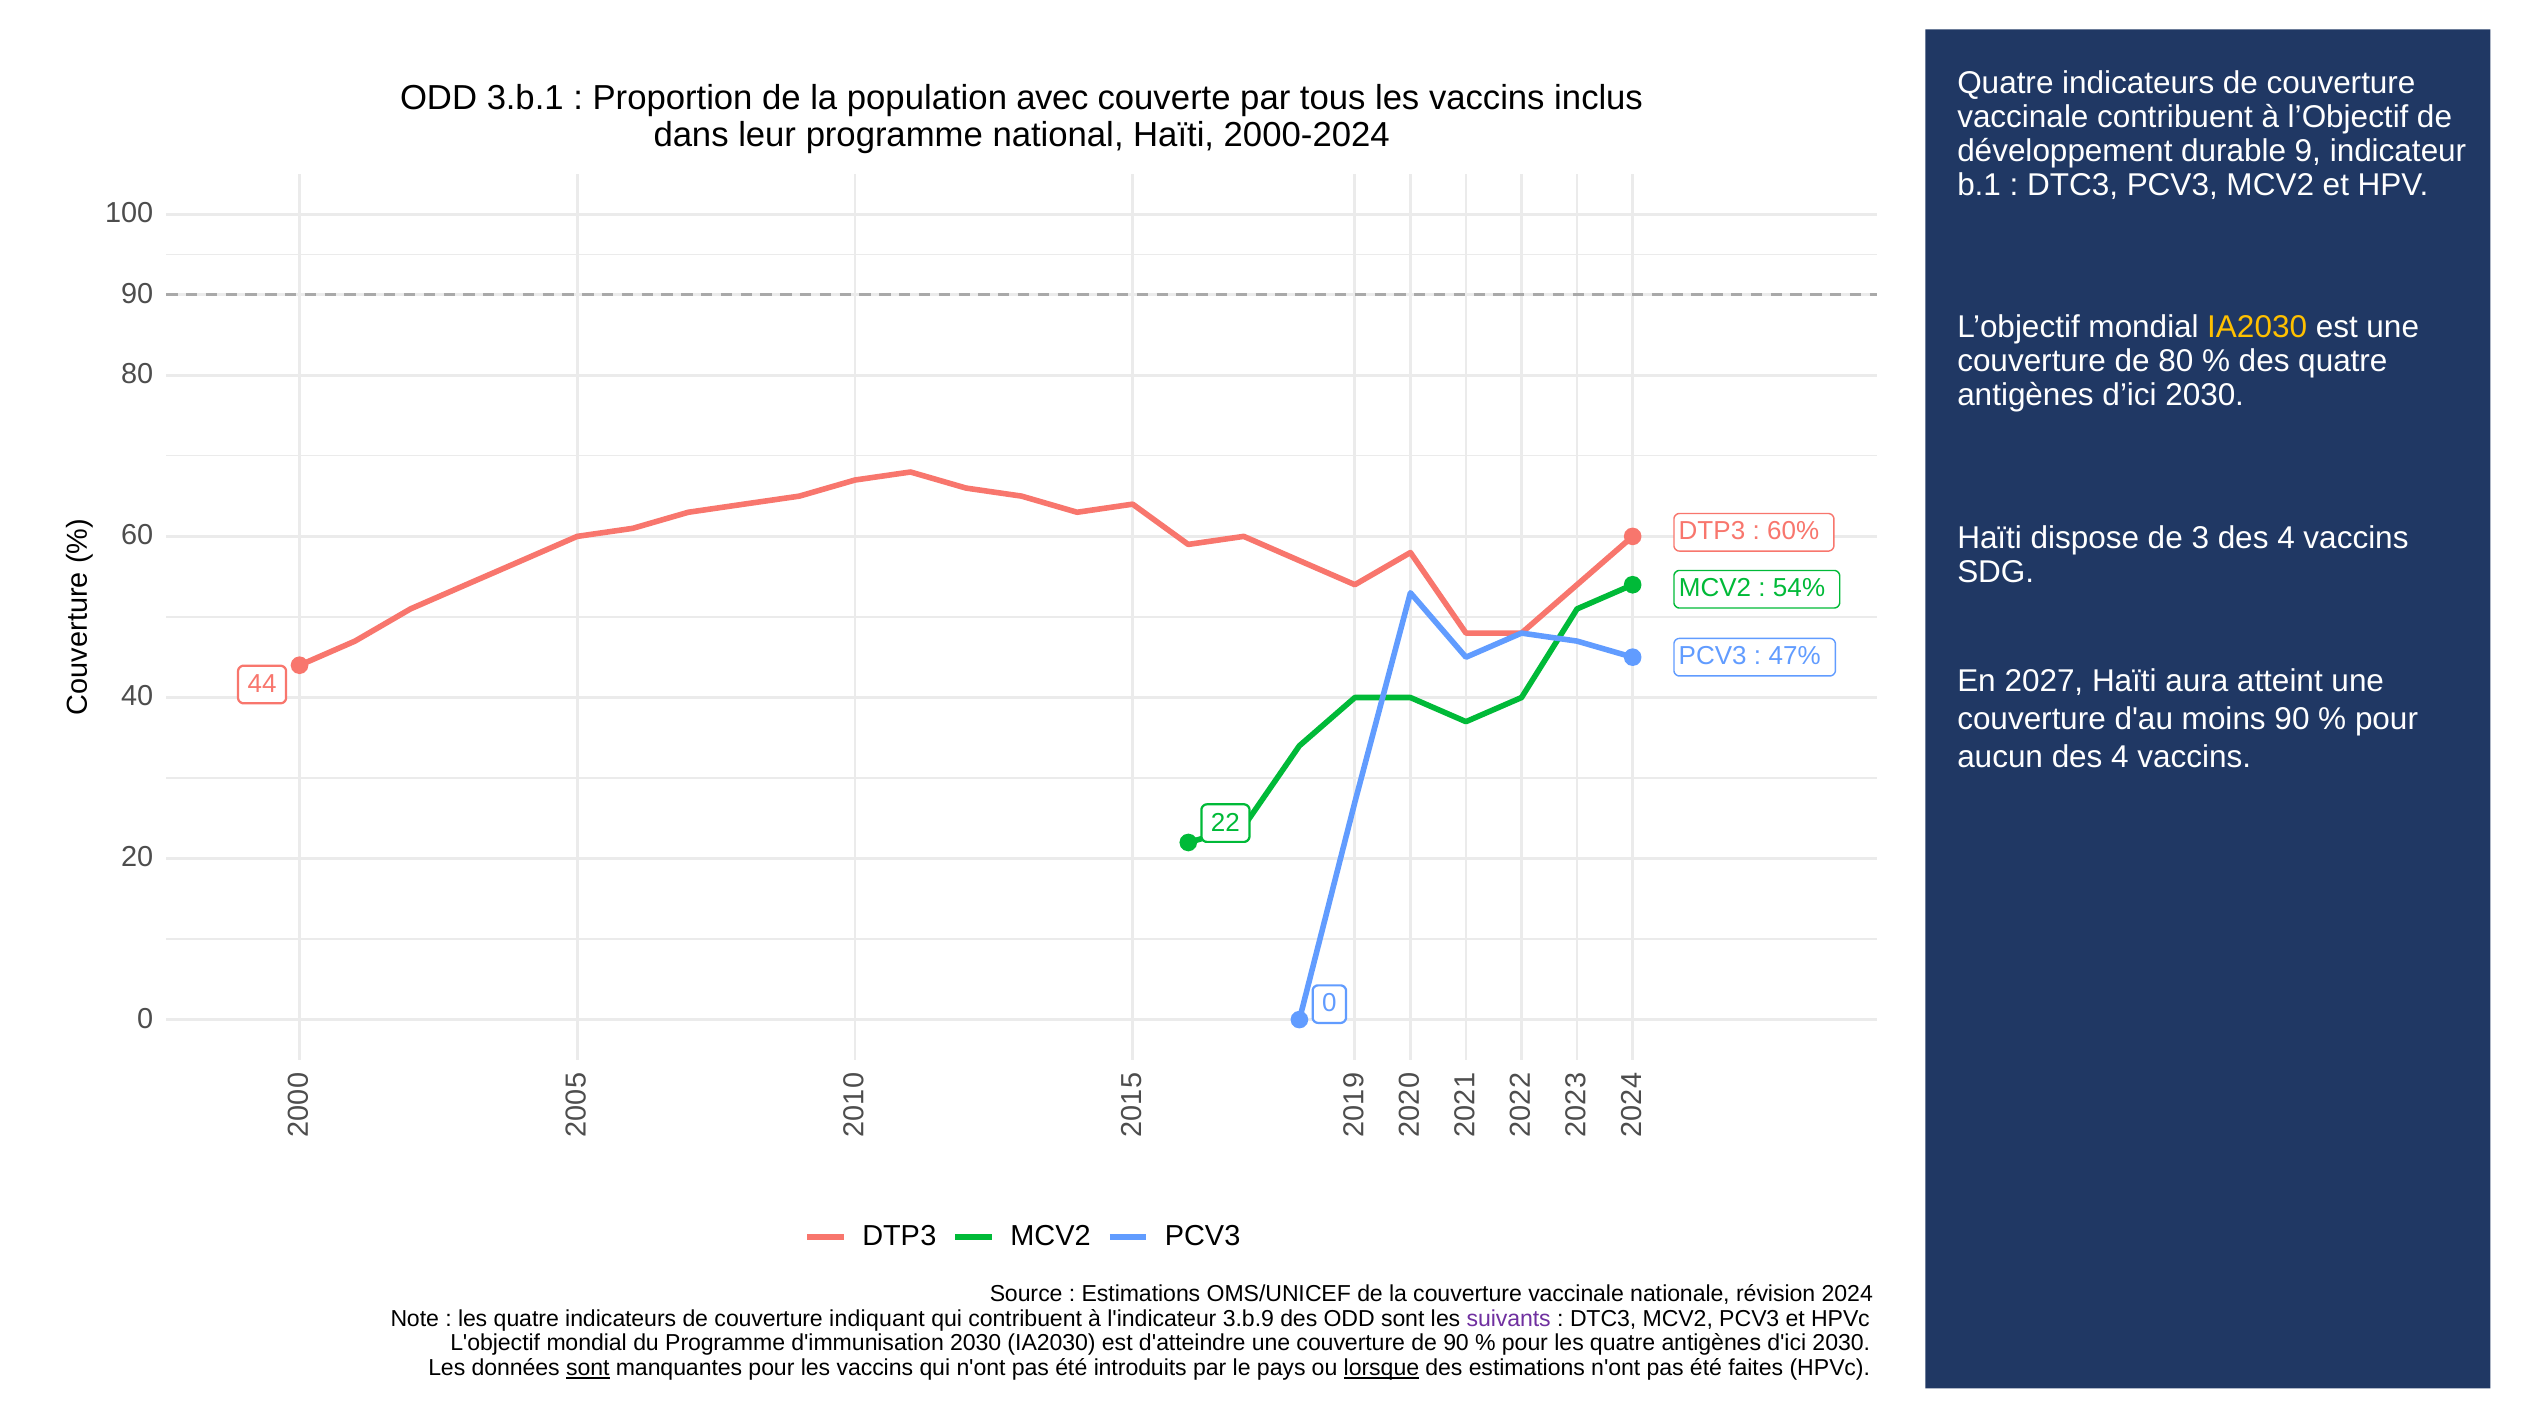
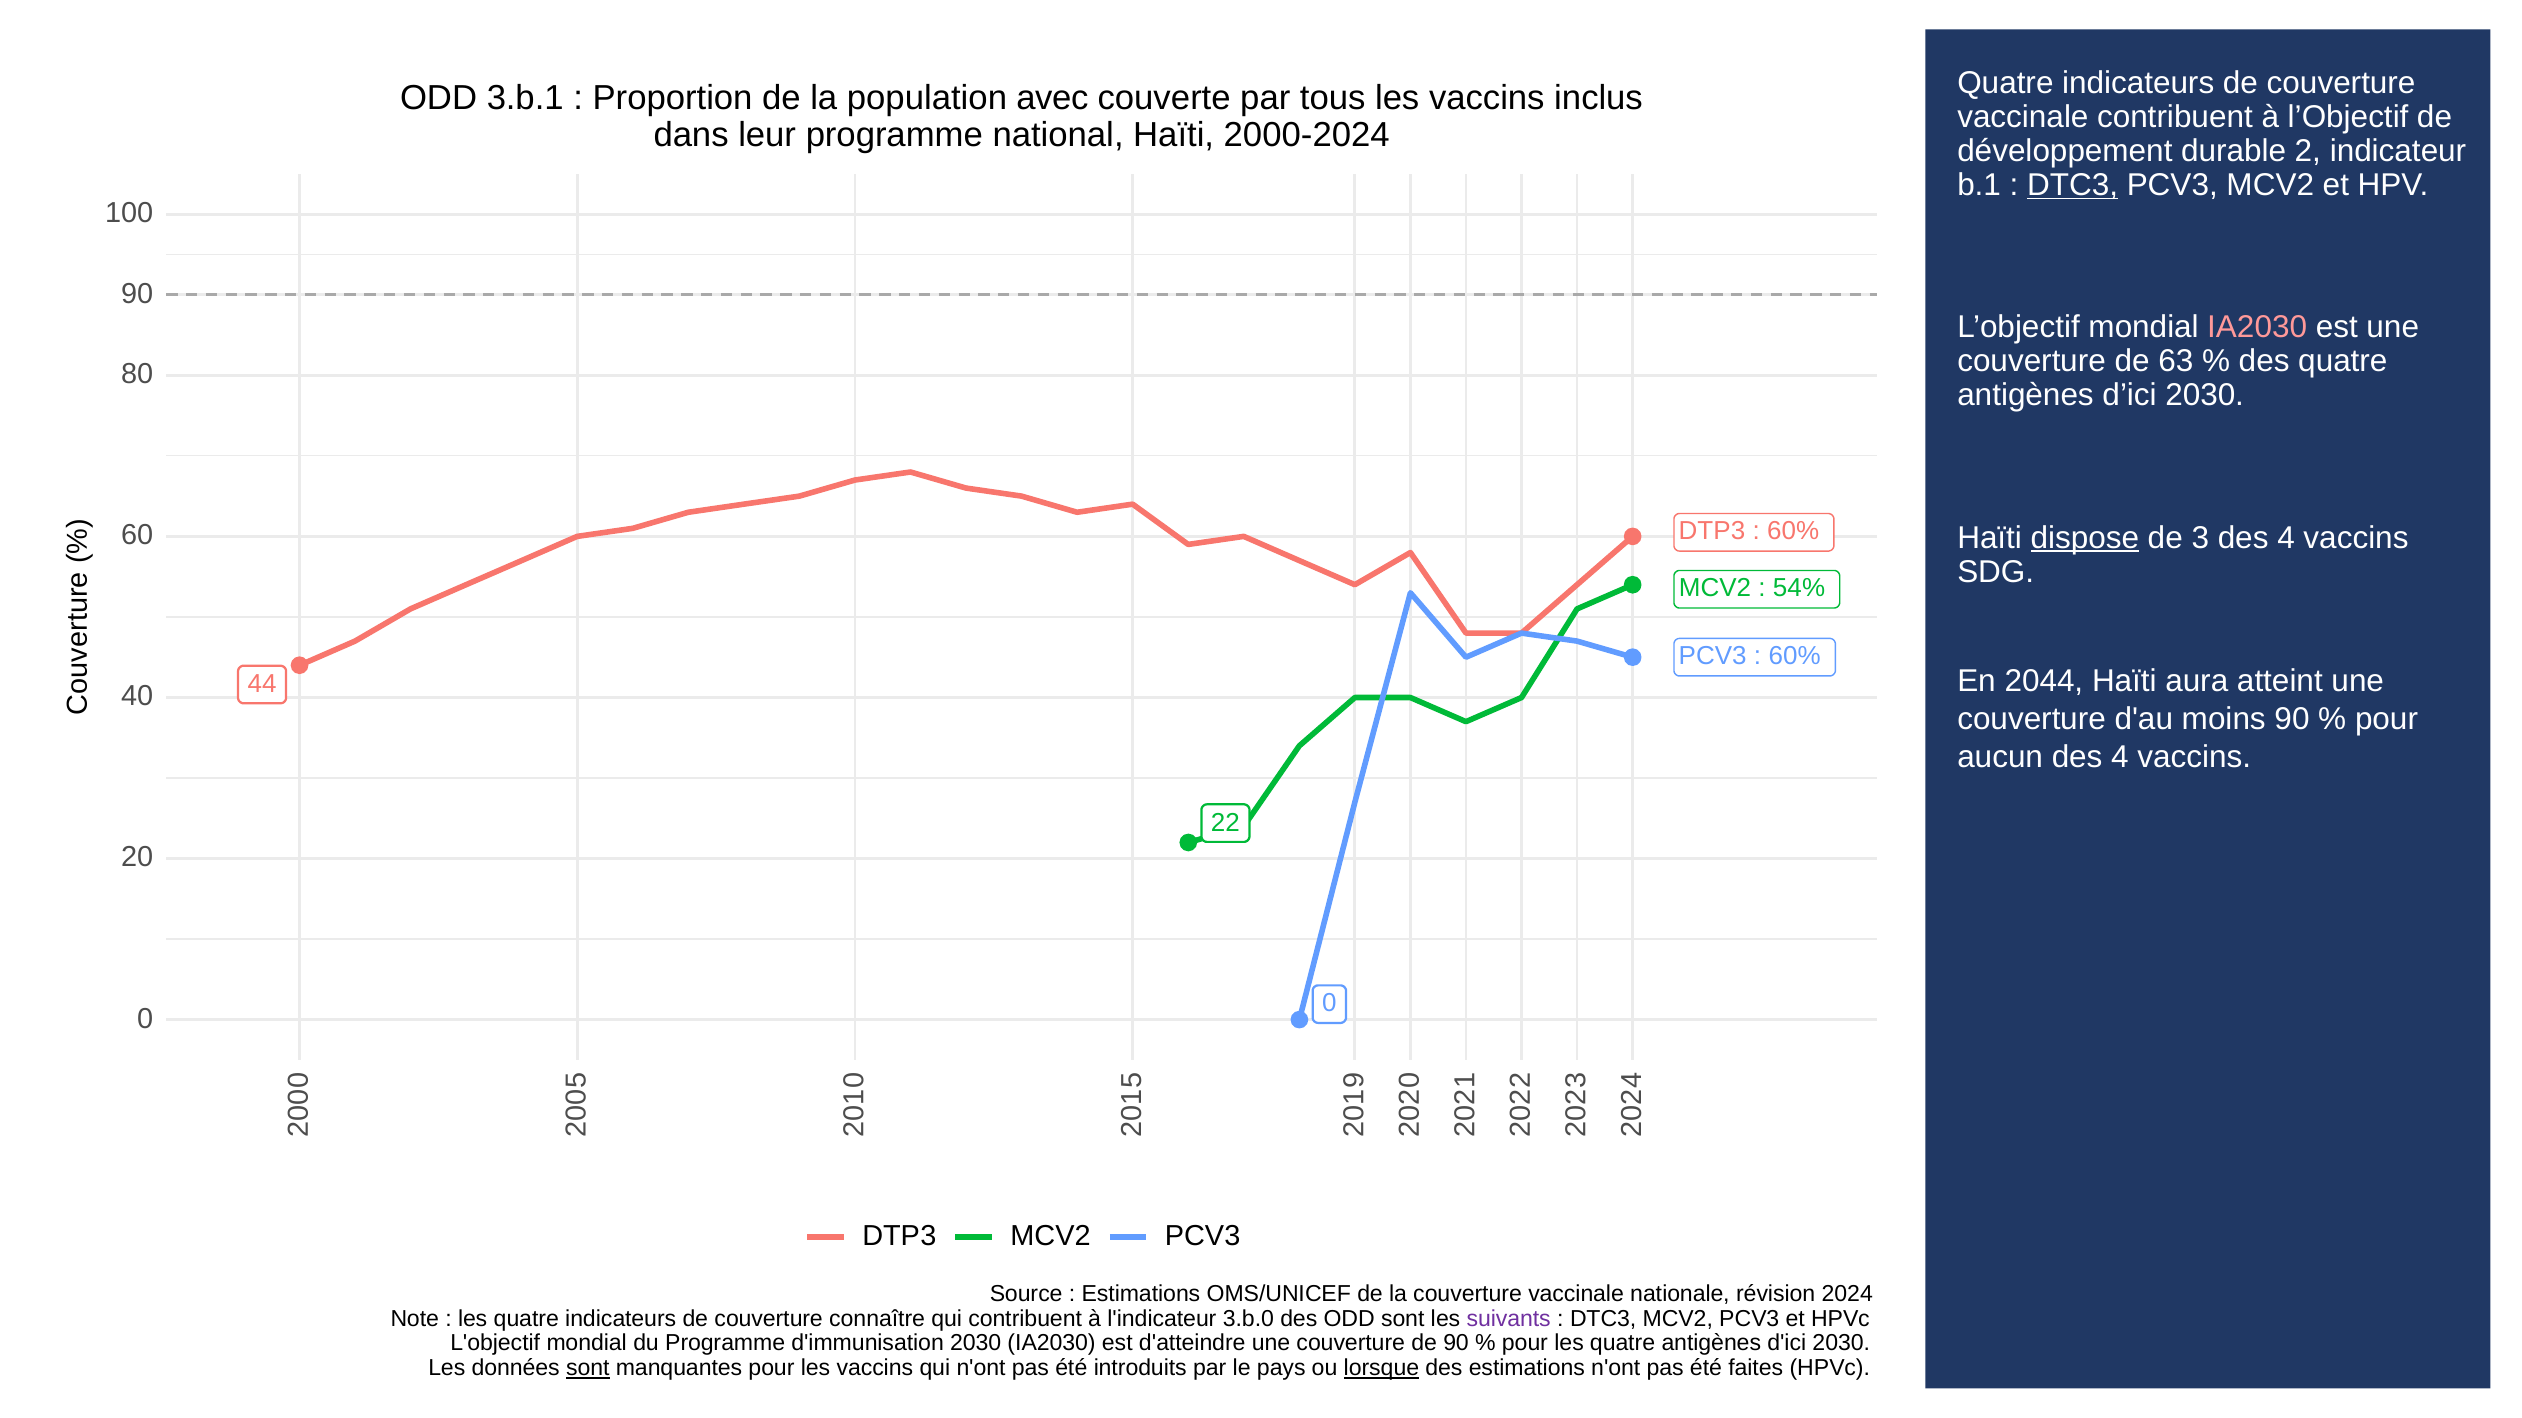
durable 9: 9 -> 2
DTC3 at (2073, 185) underline: none -> present
IA2030 at (2257, 328) colour: yellow -> pink
de 80: 80 -> 63
dispose underline: none -> present
47% at (1795, 656): 47% -> 60%
2027: 2027 -> 2044
indiquant: indiquant -> connaître
3.b.9: 3.b.9 -> 3.b.0
